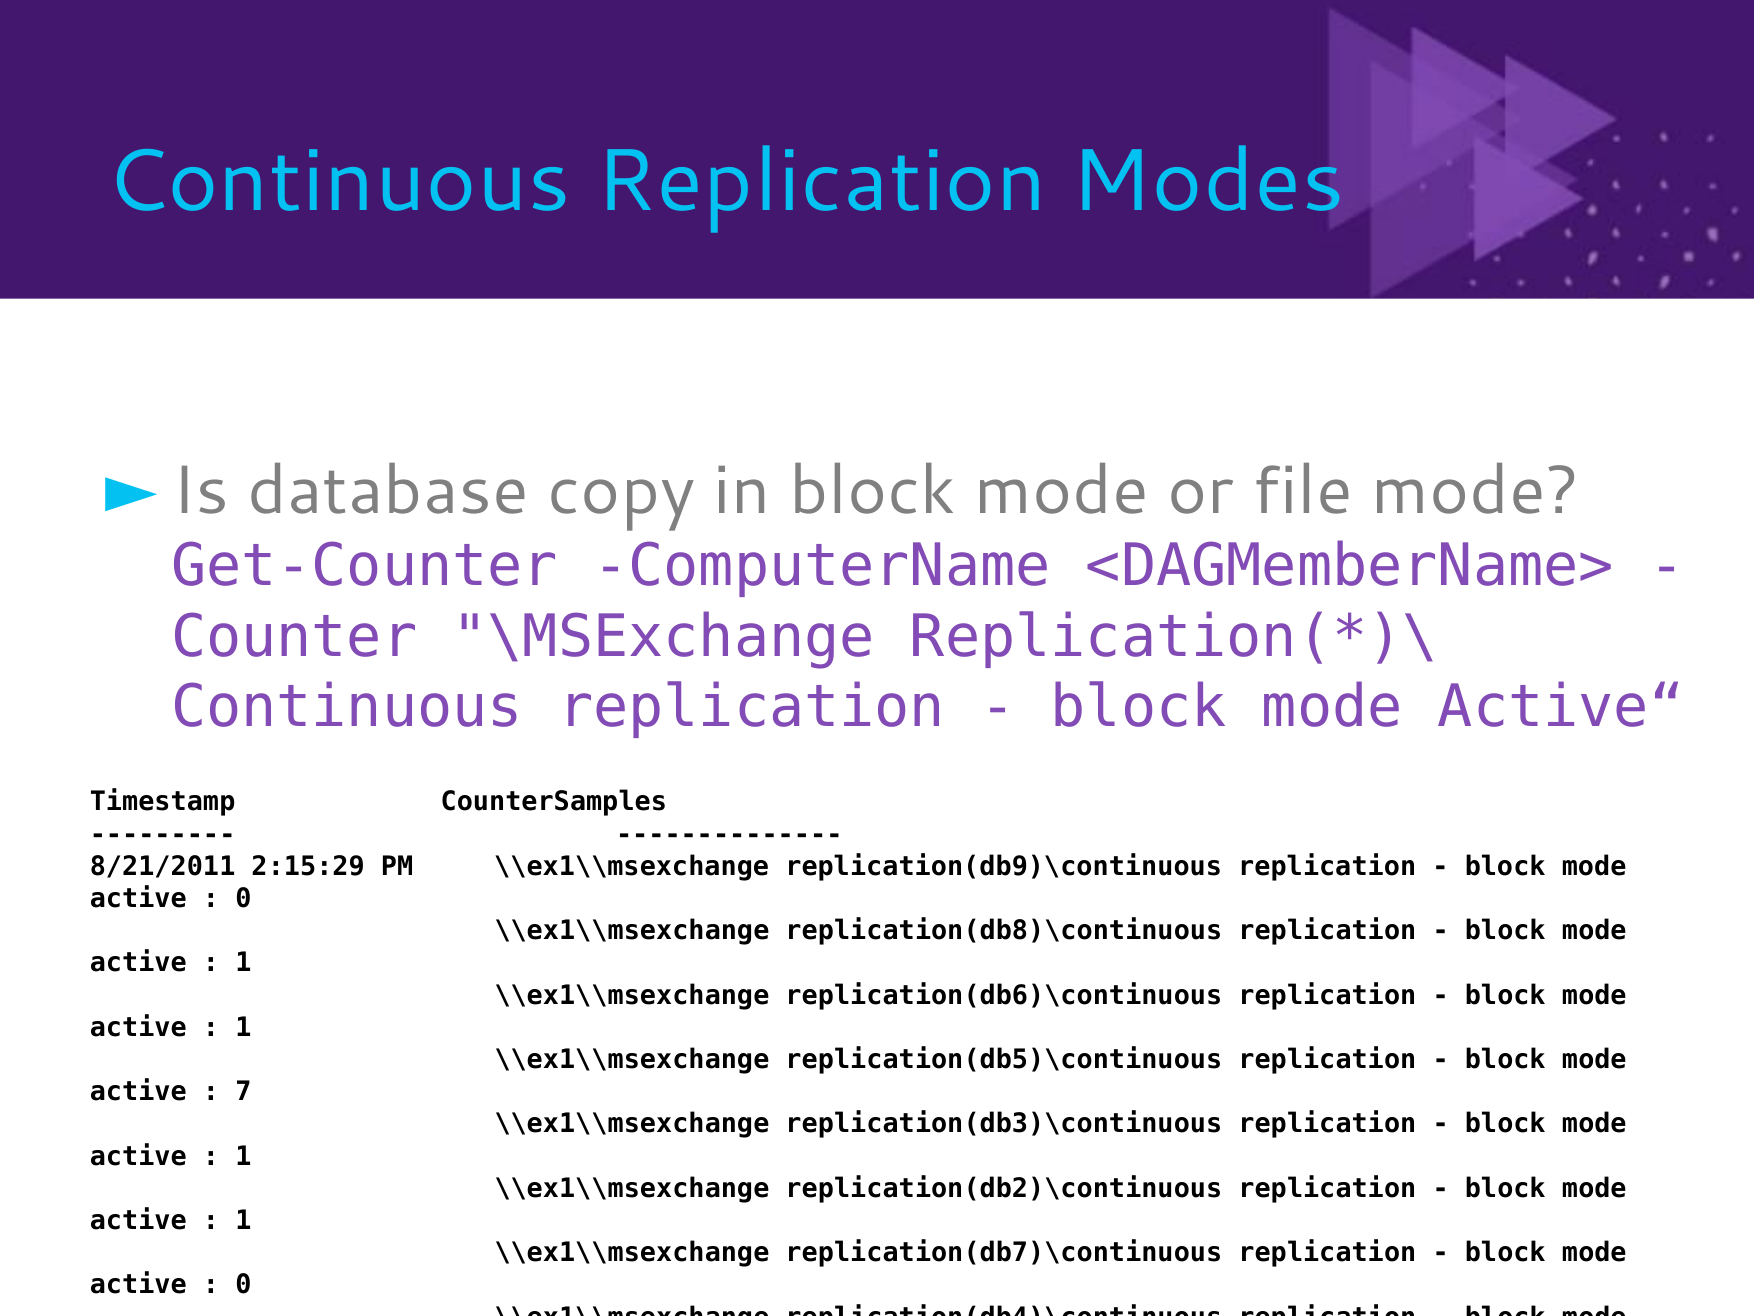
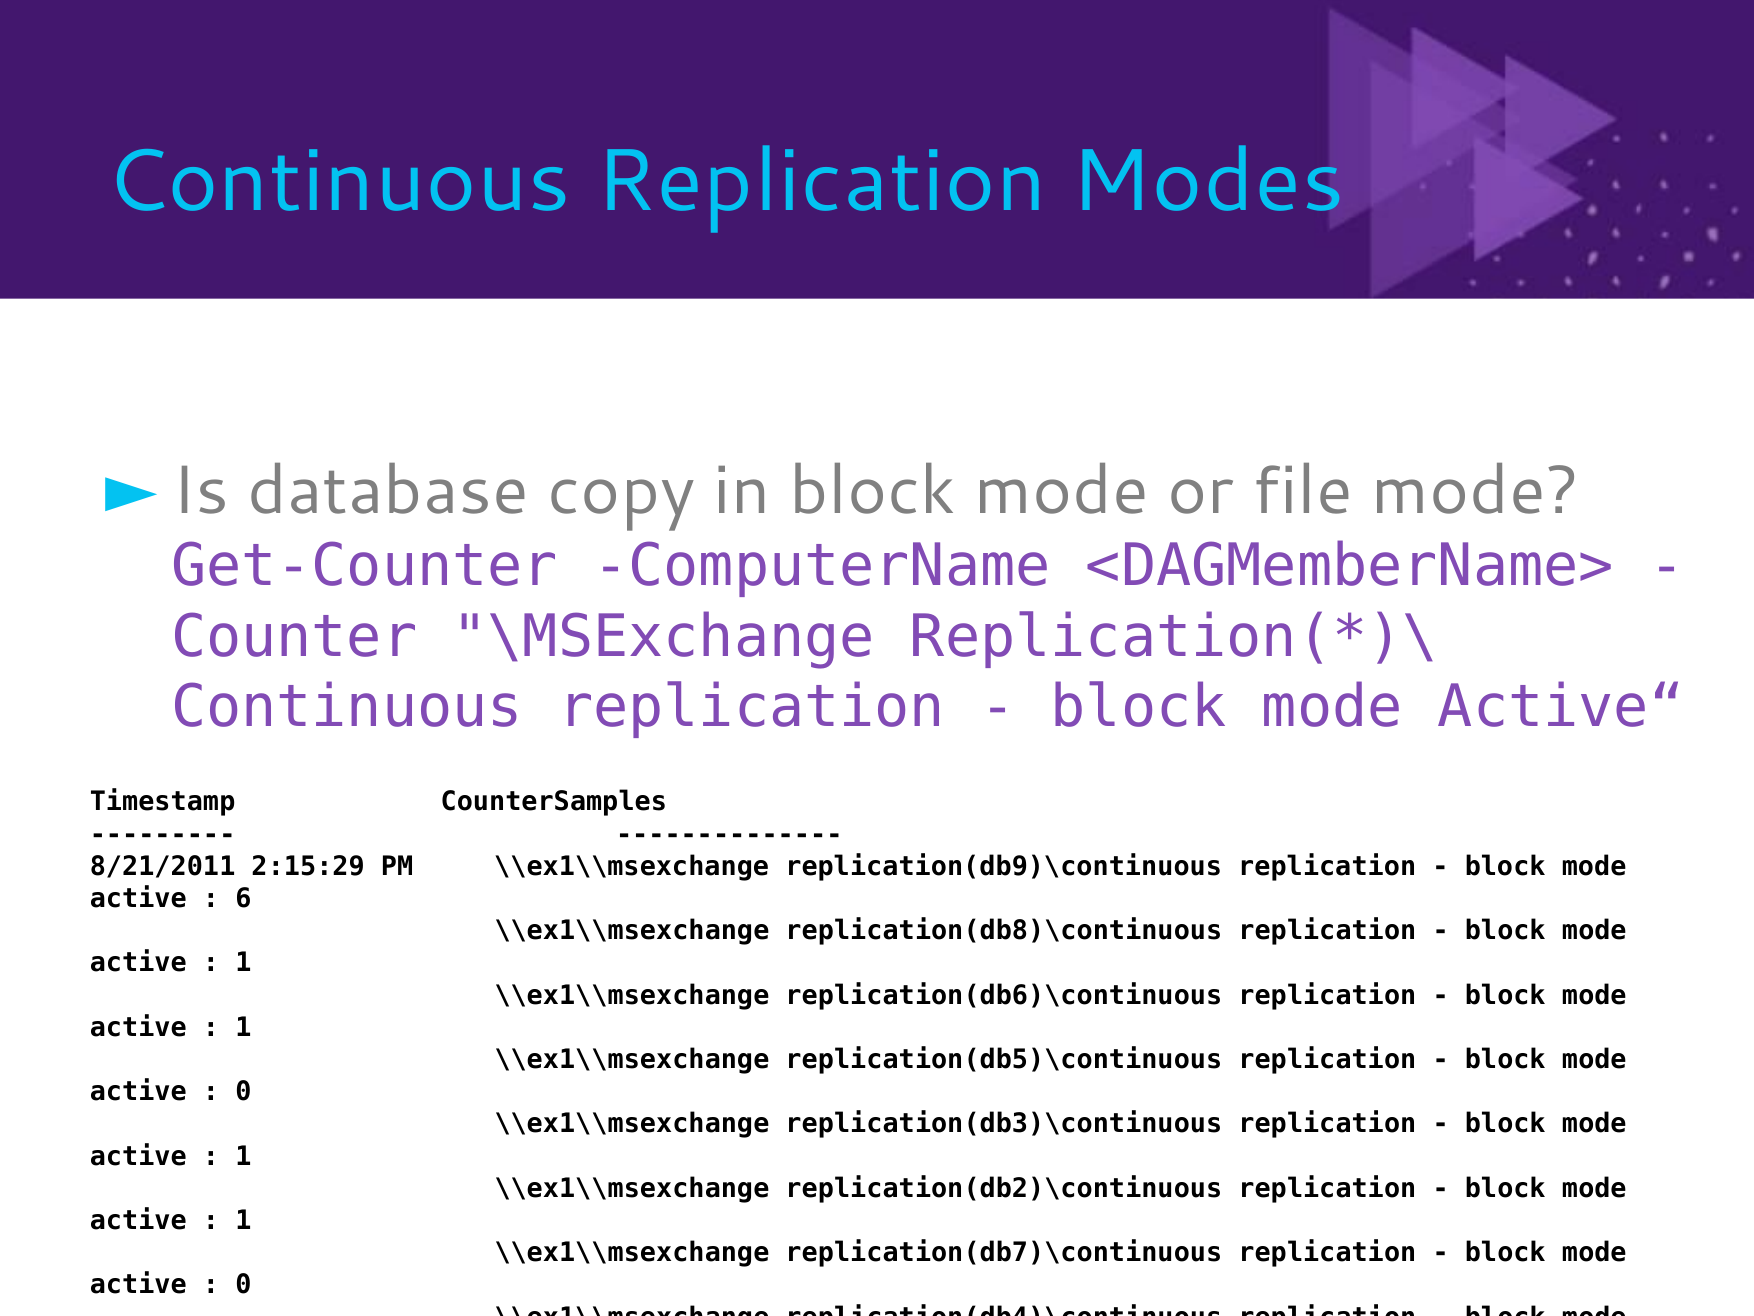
0 at (243, 898): 0 -> 6
7 at (243, 1091): 7 -> 0
